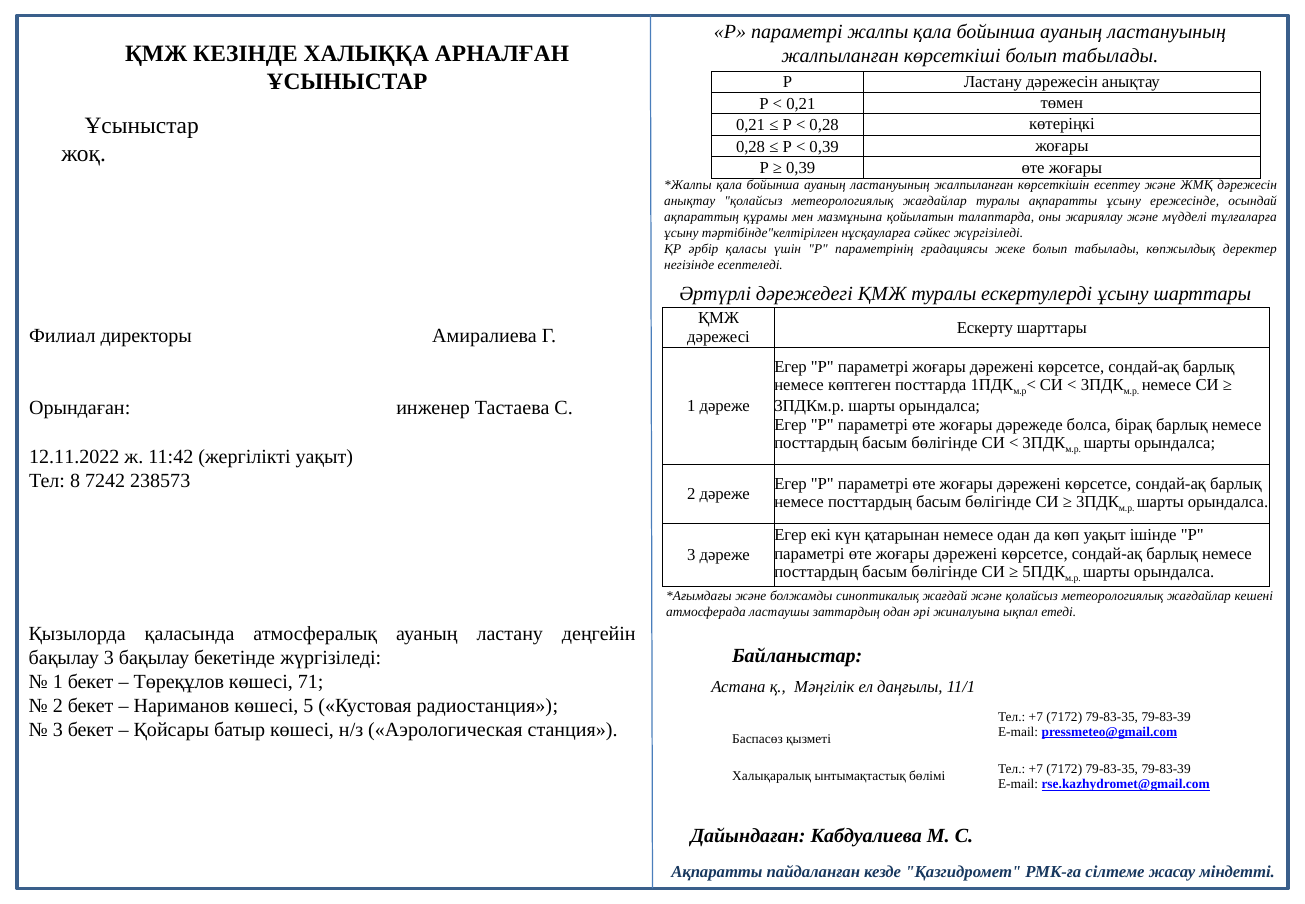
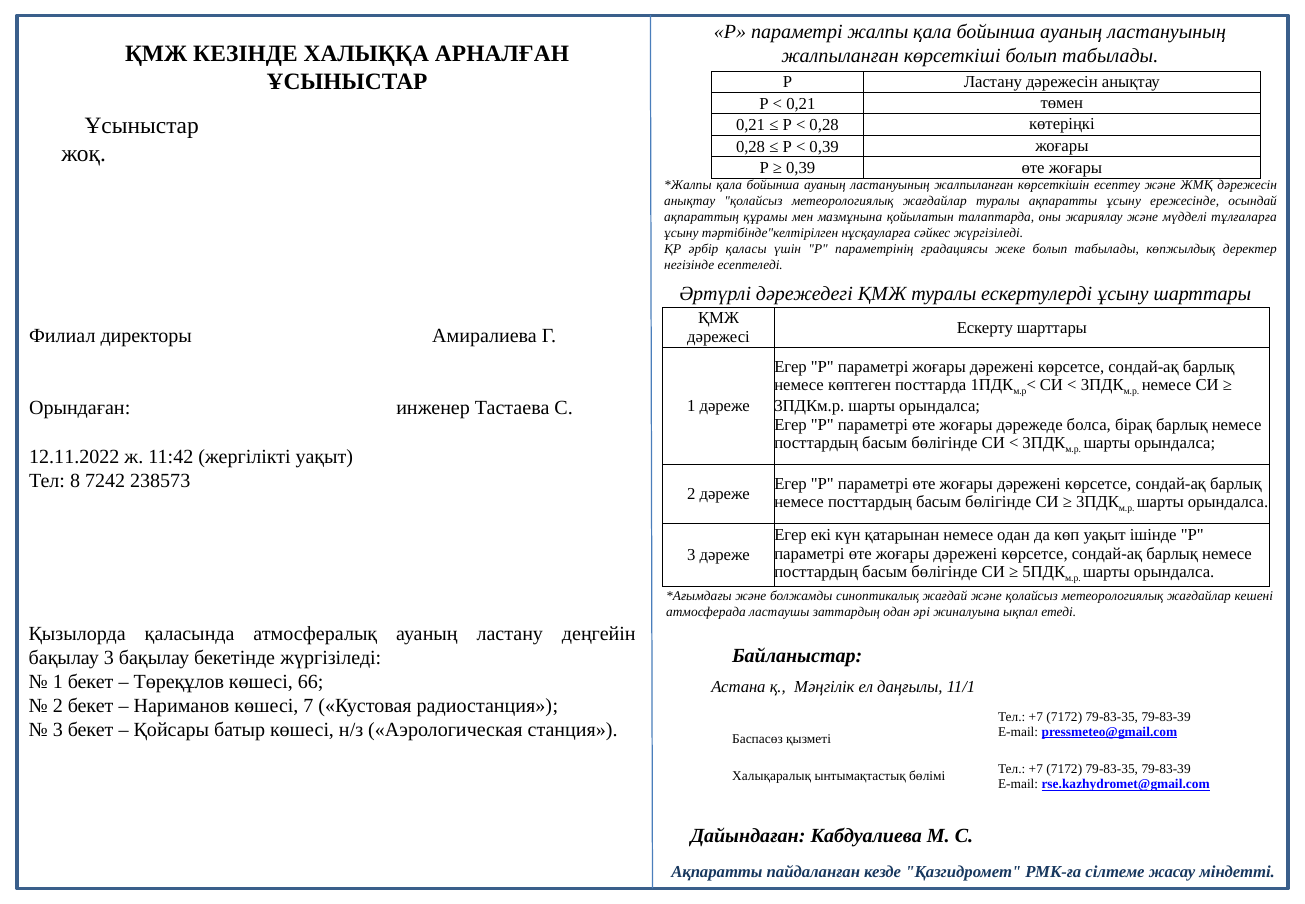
71: 71 -> 66
5: 5 -> 7
